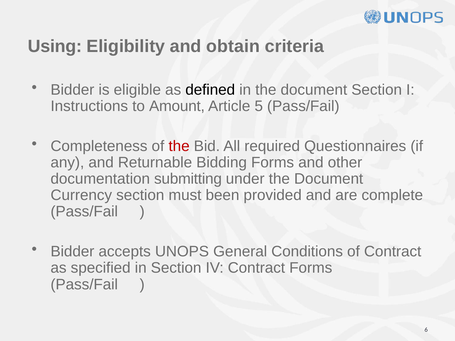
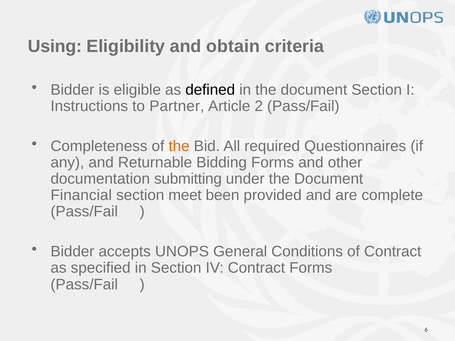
Amount: Amount -> Partner
5: 5 -> 2
the at (179, 146) colour: red -> orange
Currency: Currency -> Financial
must: must -> meet
